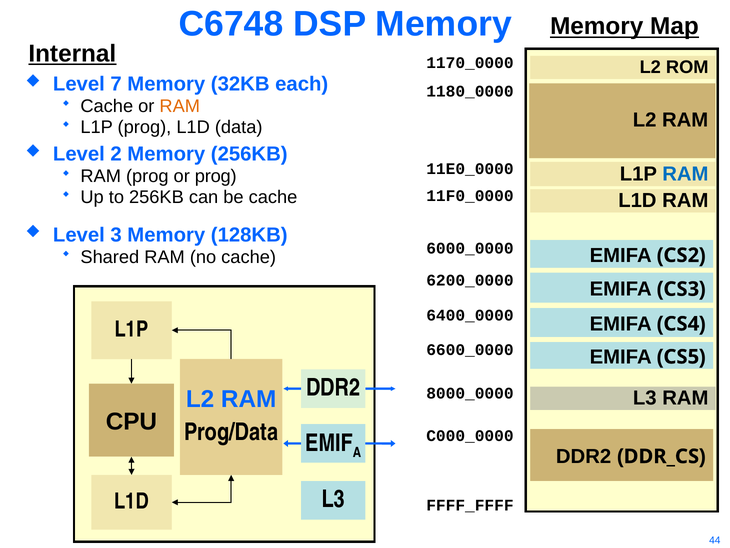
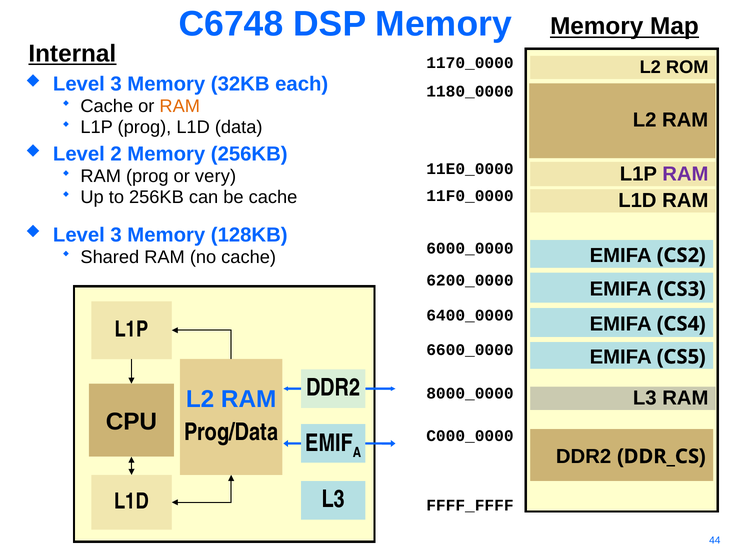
7 at (116, 84): 7 -> 3
RAM at (685, 174) colour: blue -> purple
or prog: prog -> very
